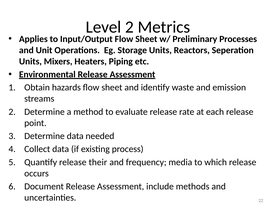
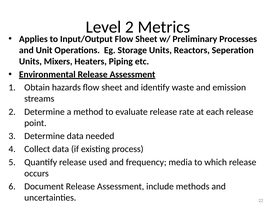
their: their -> used
